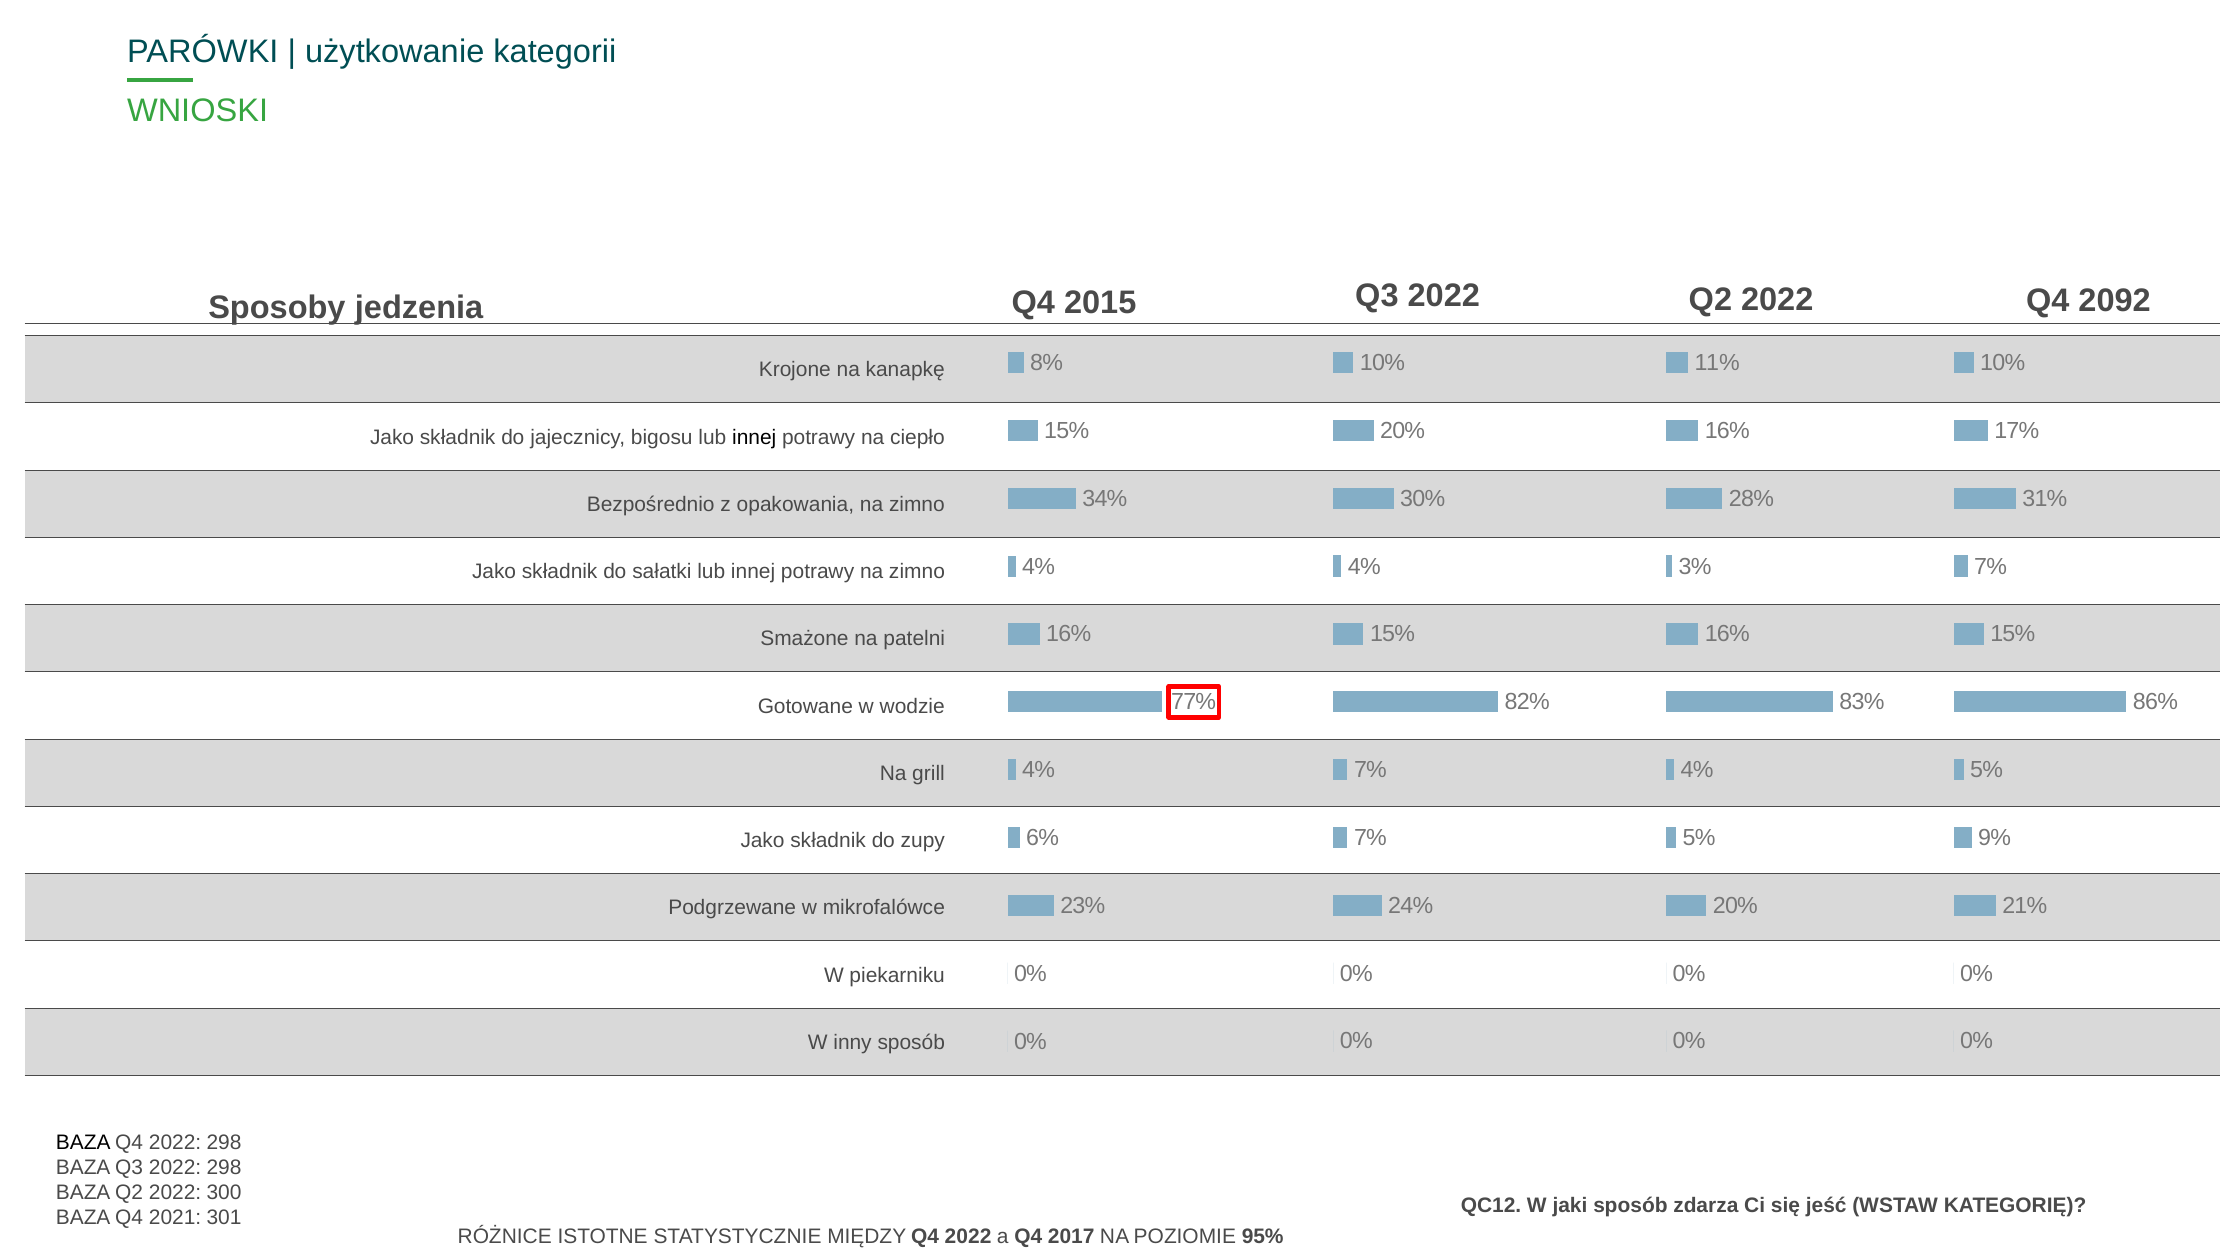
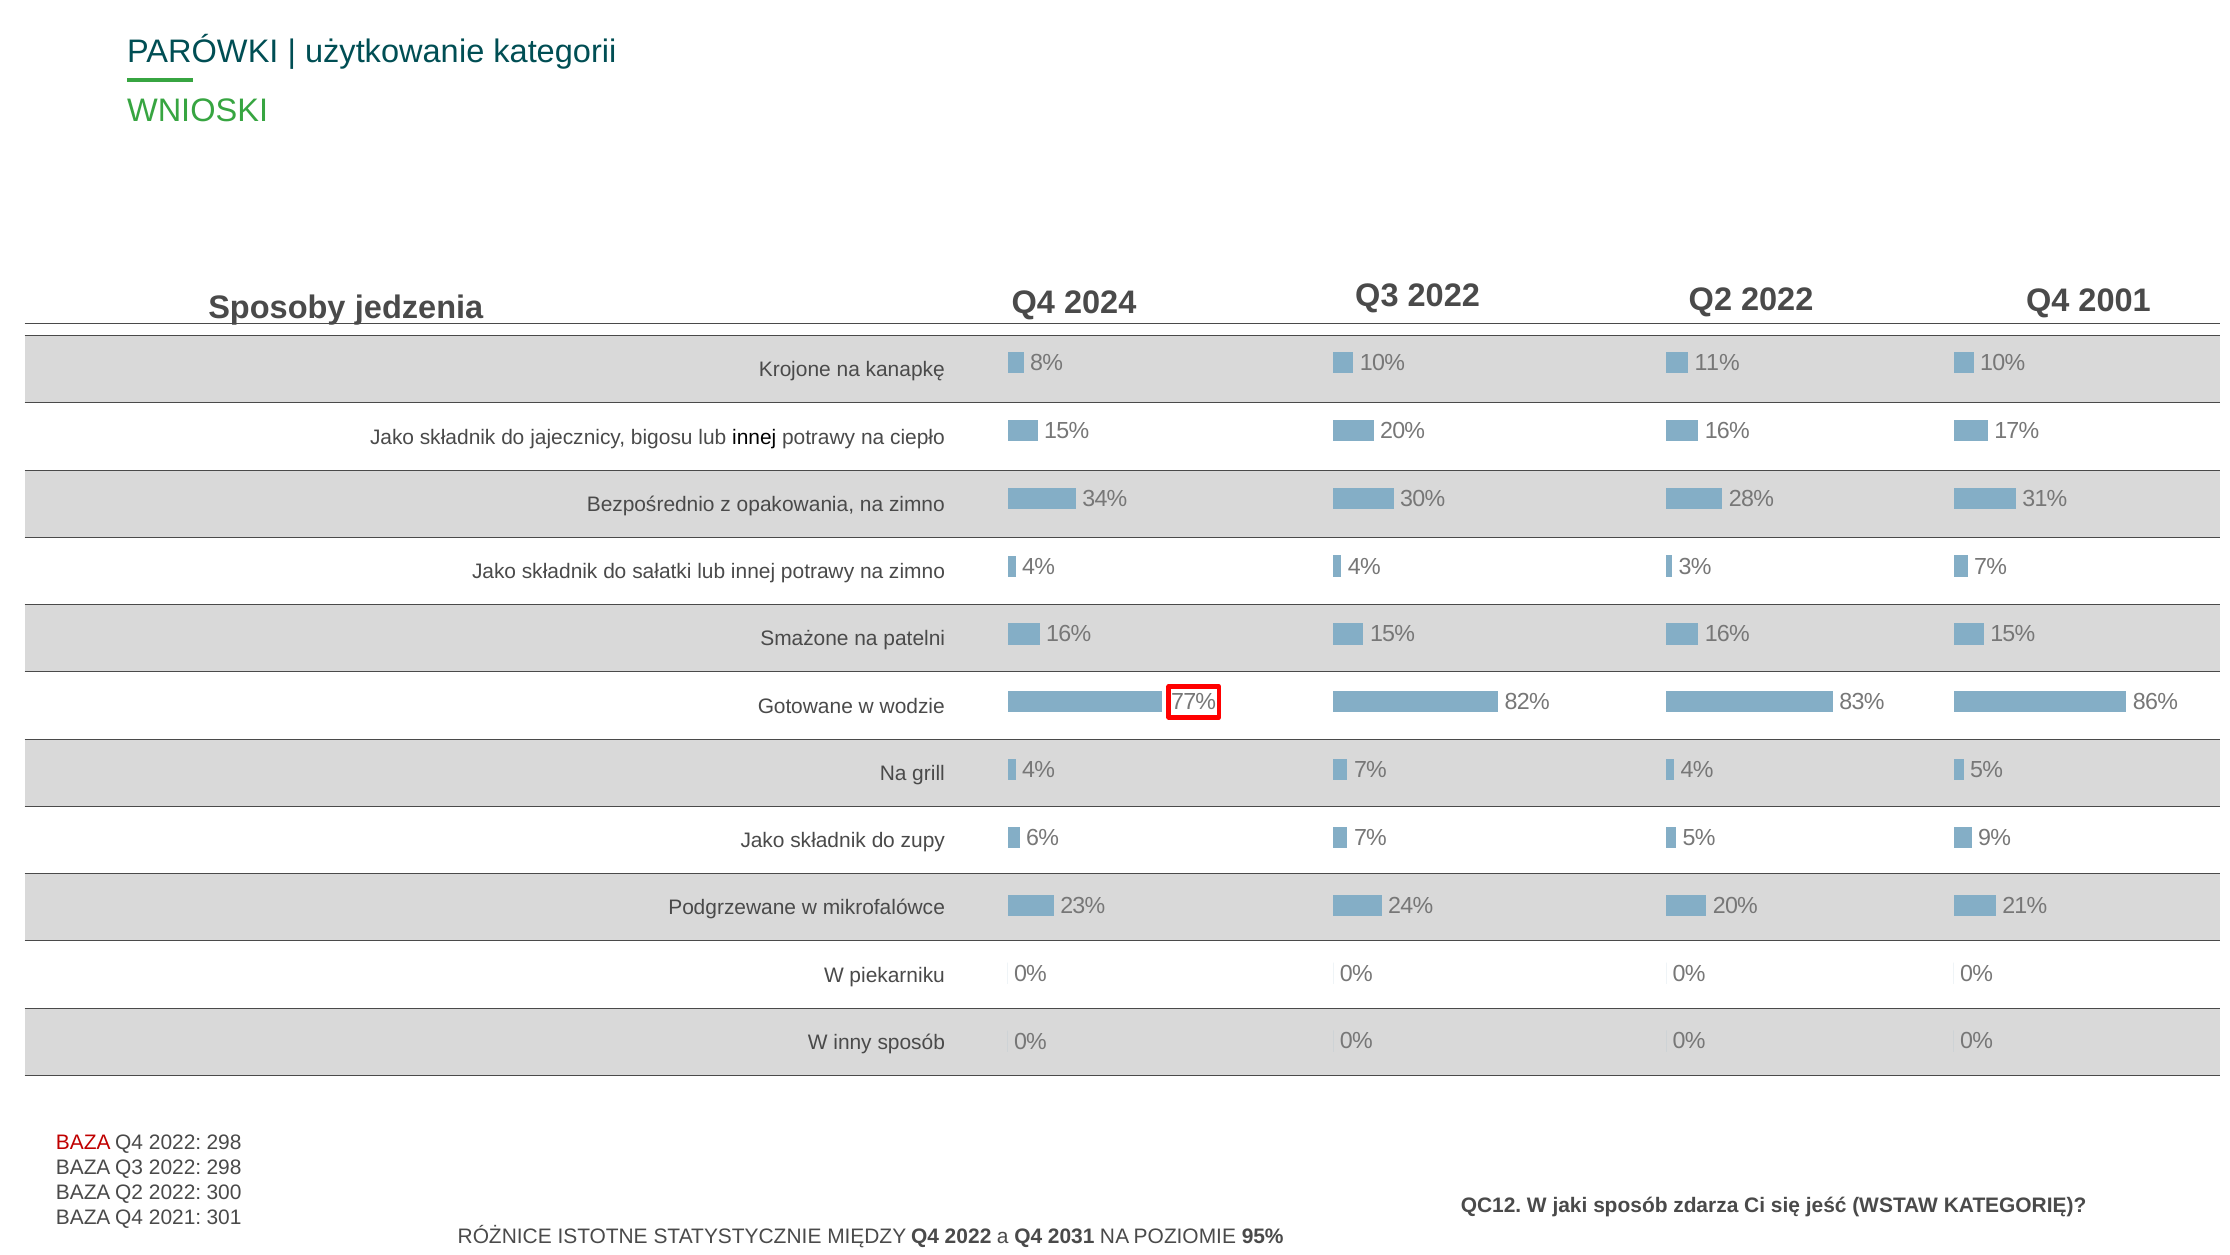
2092: 2092 -> 2001
2015: 2015 -> 2024
BAZA at (83, 1142) colour: black -> red
2017: 2017 -> 2031
